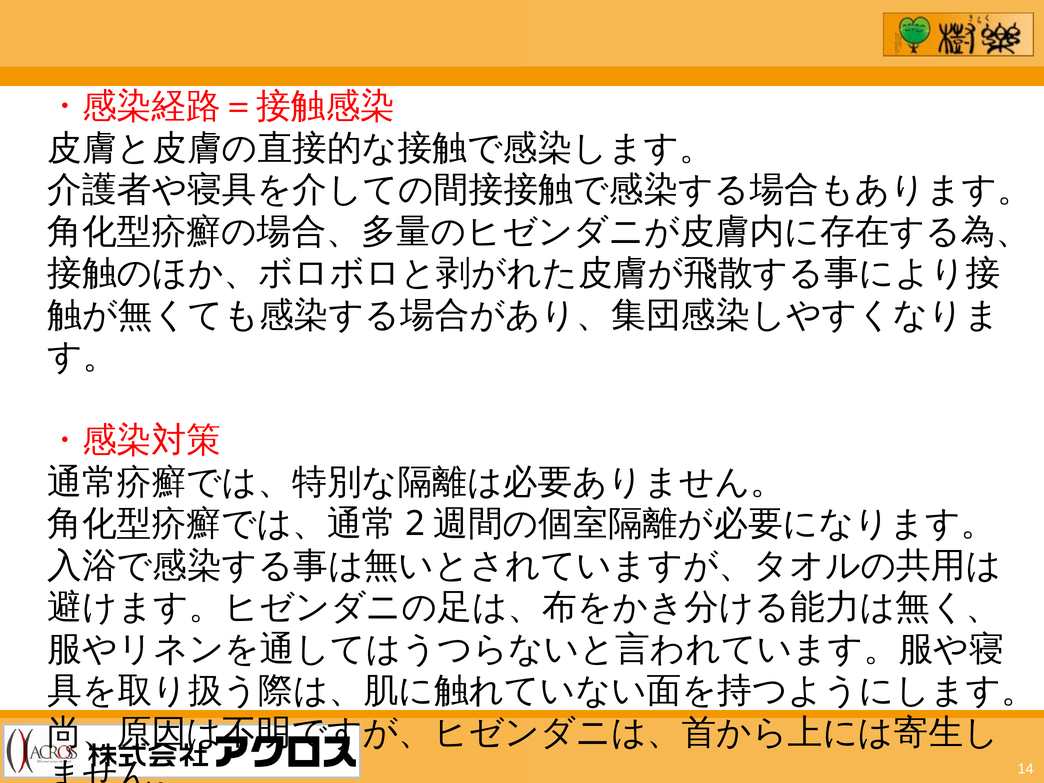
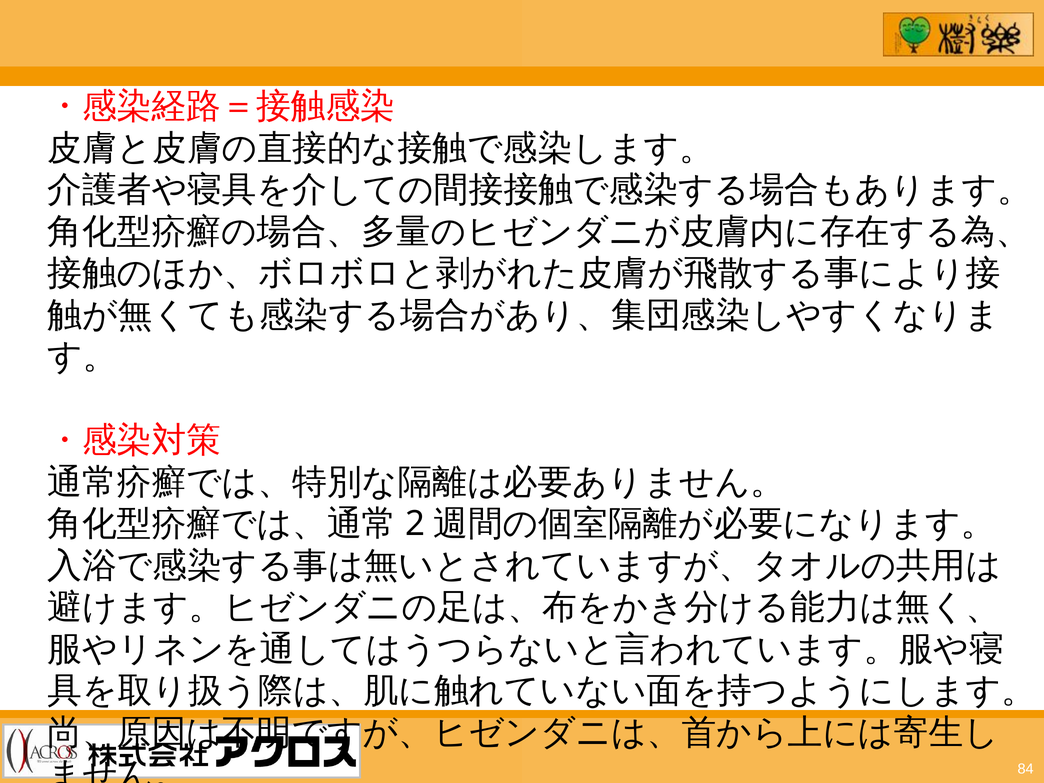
14: 14 -> 84
